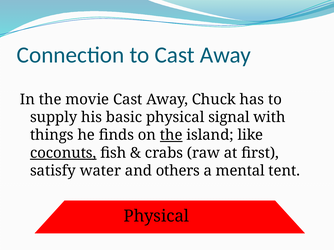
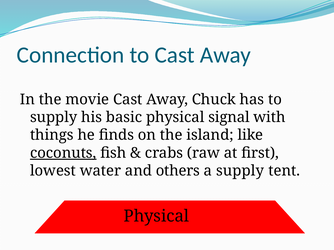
the at (171, 135) underline: present -> none
satisfy: satisfy -> lowest
a mental: mental -> supply
